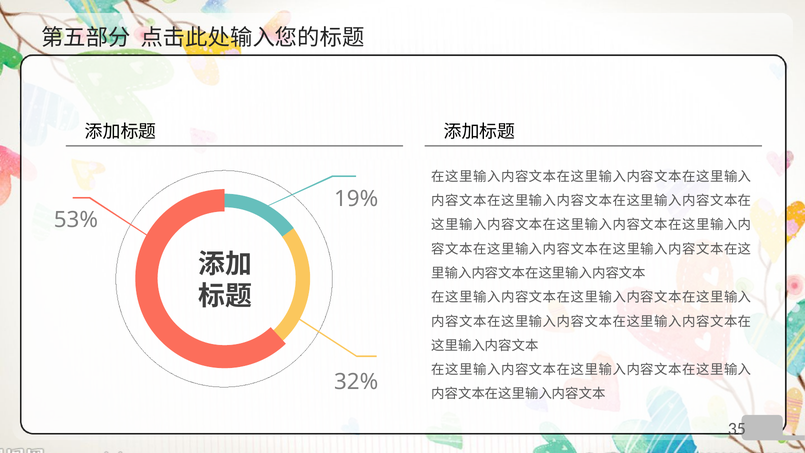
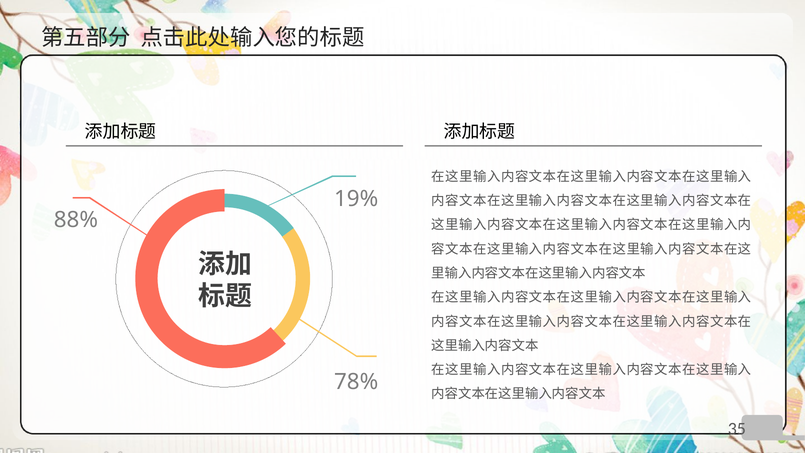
53%: 53% -> 88%
32%: 32% -> 78%
